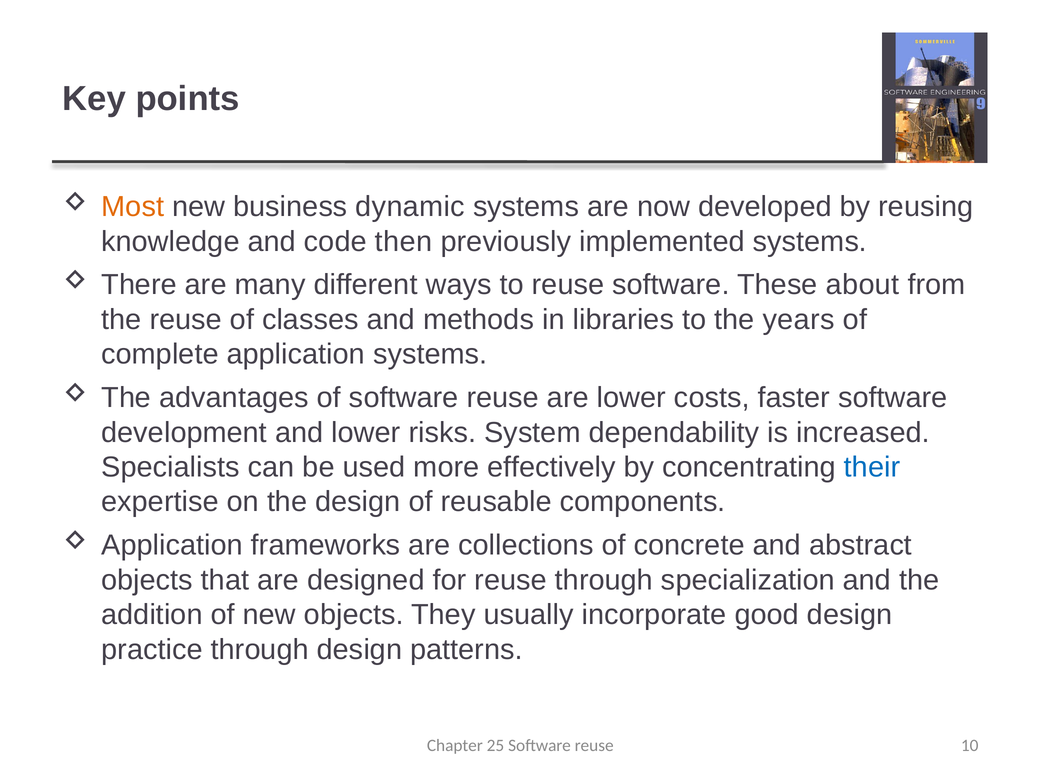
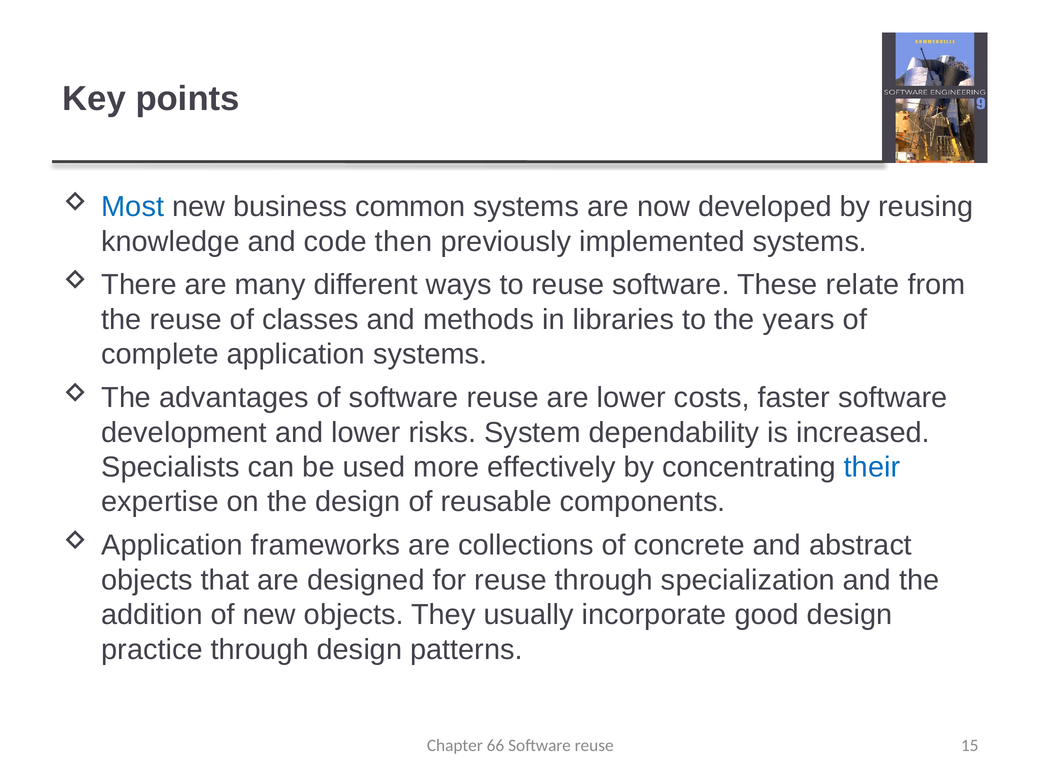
Most colour: orange -> blue
dynamic: dynamic -> common
about: about -> relate
25: 25 -> 66
10: 10 -> 15
